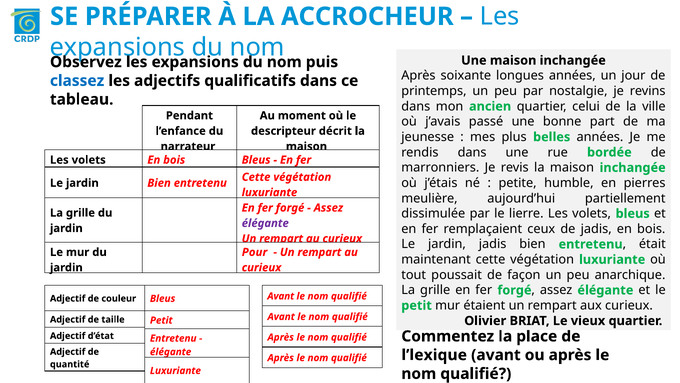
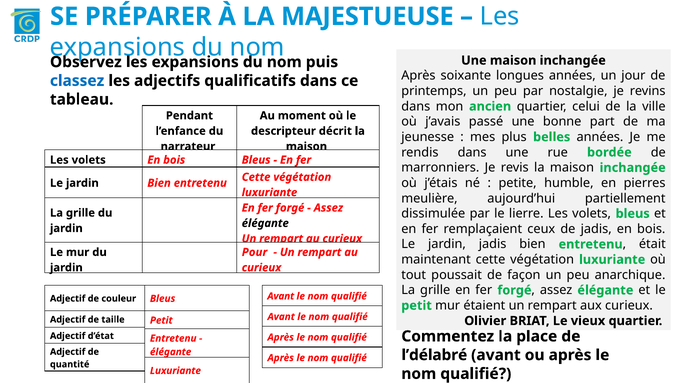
ACCROCHEUR: ACCROCHEUR -> MAJESTUEUSE
élégante at (265, 223) colour: purple -> black
l’lexique: l’lexique -> l’délabré
